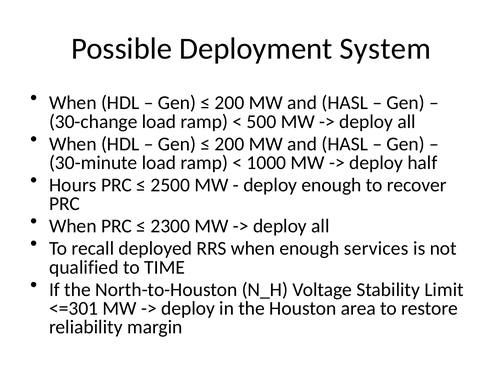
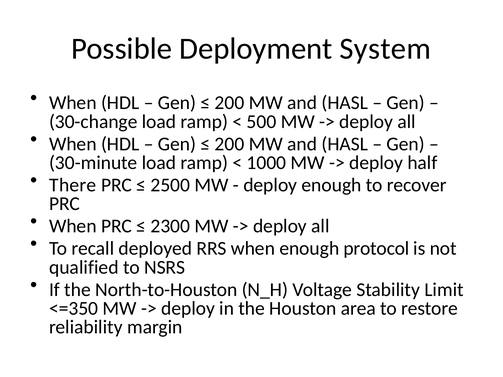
Hours: Hours -> There
services: services -> protocol
TIME: TIME -> NSRS
<=301: <=301 -> <=350
